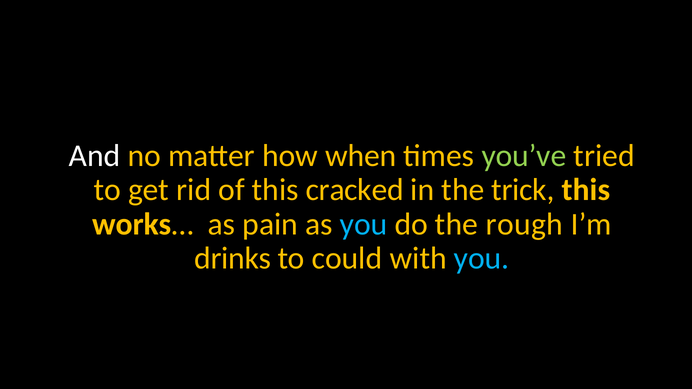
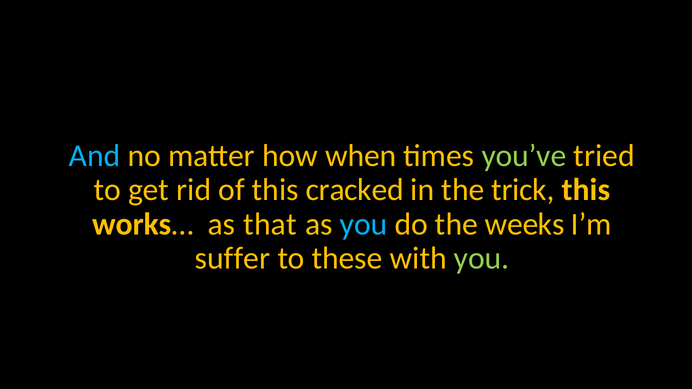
And colour: white -> light blue
pain: pain -> that
rough: rough -> weeks
drinks: drinks -> suffer
could: could -> these
you at (482, 259) colour: light blue -> light green
